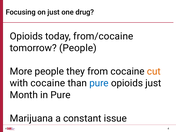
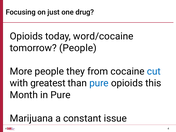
from/cocaine: from/cocaine -> word/cocaine
cut colour: orange -> blue
with cocaine: cocaine -> greatest
opioids just: just -> this
